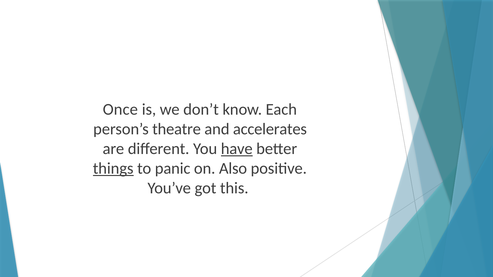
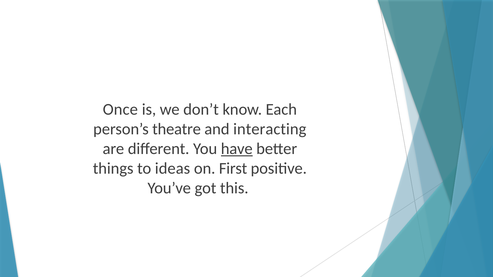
accelerates: accelerates -> interacting
things underline: present -> none
panic: panic -> ideas
Also: Also -> First
